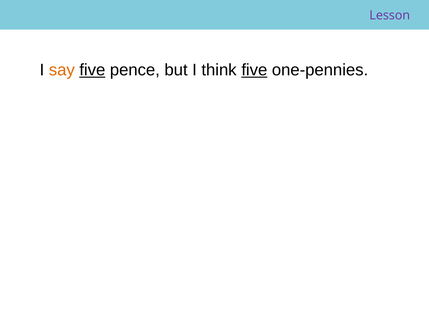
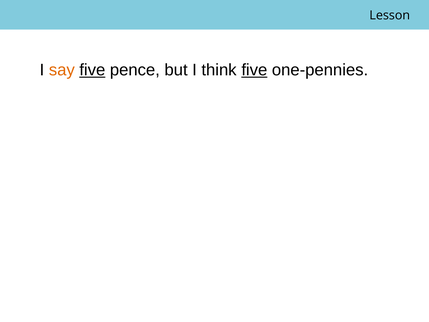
Lesson colour: purple -> black
